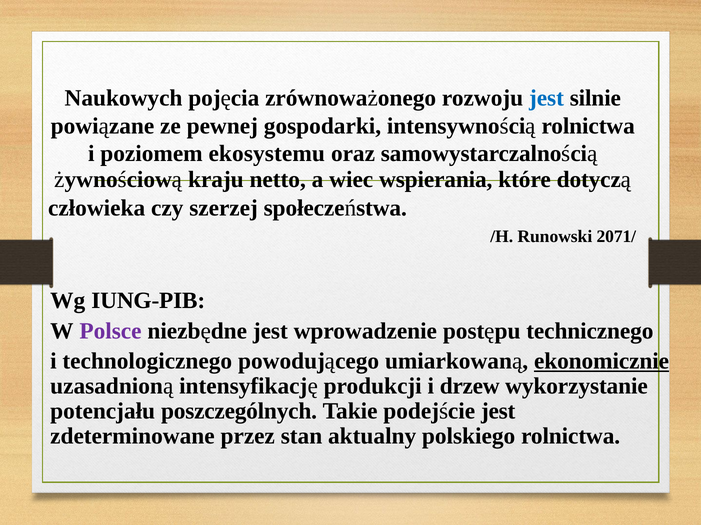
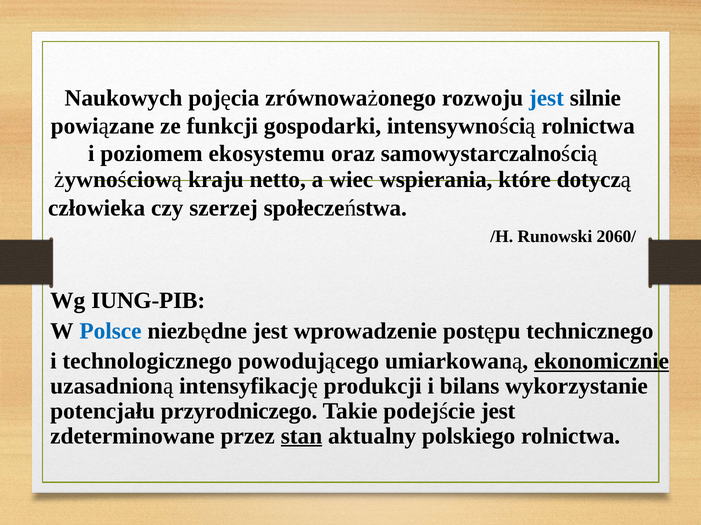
pewnej: pewnej -> funkcji
2071/: 2071/ -> 2060/
Polsce colour: purple -> blue
drzew: drzew -> bilans
poszczególnych: poszczególnych -> przyrodniczego
stan underline: none -> present
